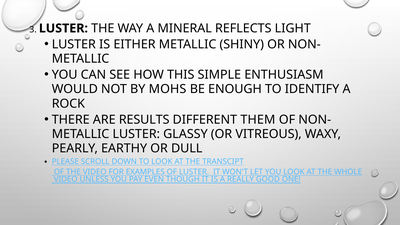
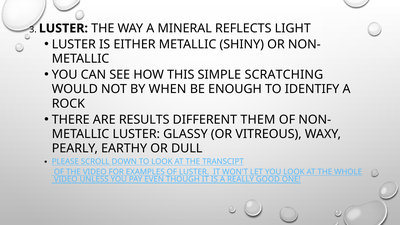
ENTHUSIASM: ENTHUSIASM -> SCRATCHING
MOHS: MOHS -> WHEN
